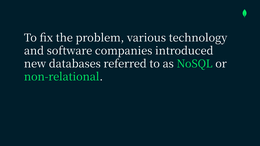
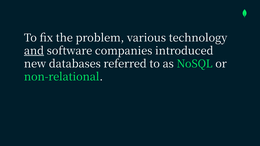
and underline: none -> present
